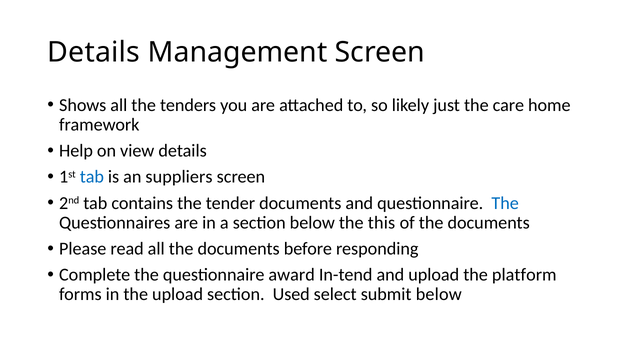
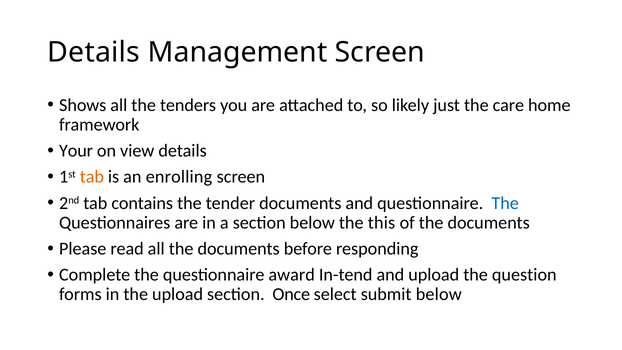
Help: Help -> Your
tab at (92, 177) colour: blue -> orange
suppliers: suppliers -> enrolling
platform: platform -> question
Used: Used -> Once
